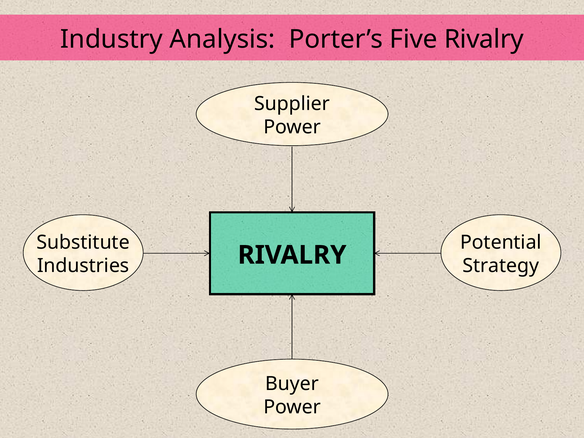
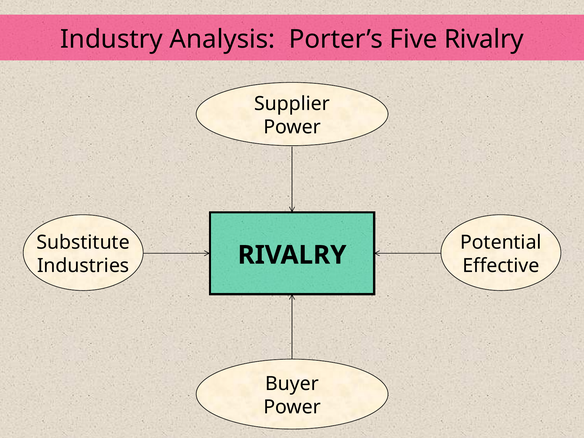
Strategy: Strategy -> Effective
